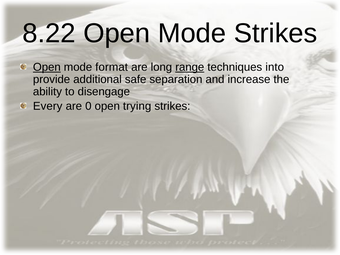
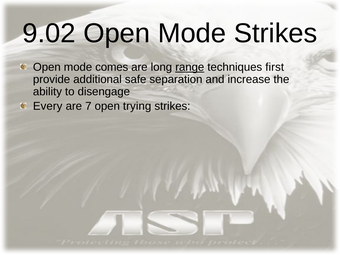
8.22: 8.22 -> 9.02
Open at (47, 67) underline: present -> none
format: format -> comes
into: into -> first
0: 0 -> 7
